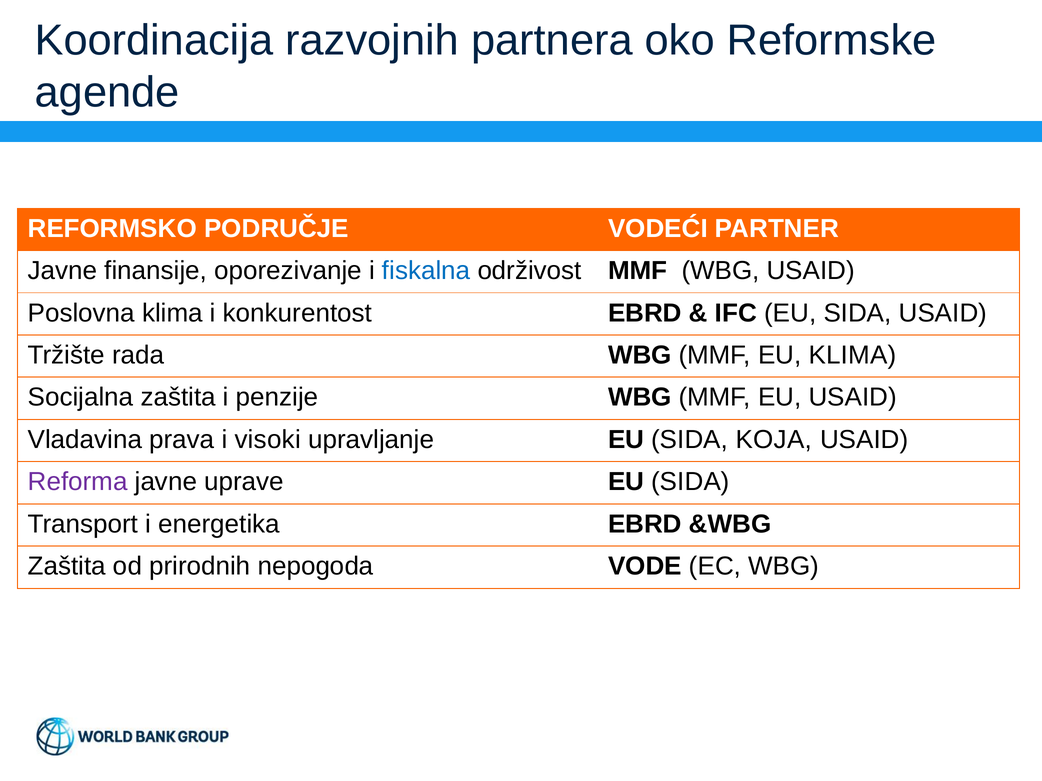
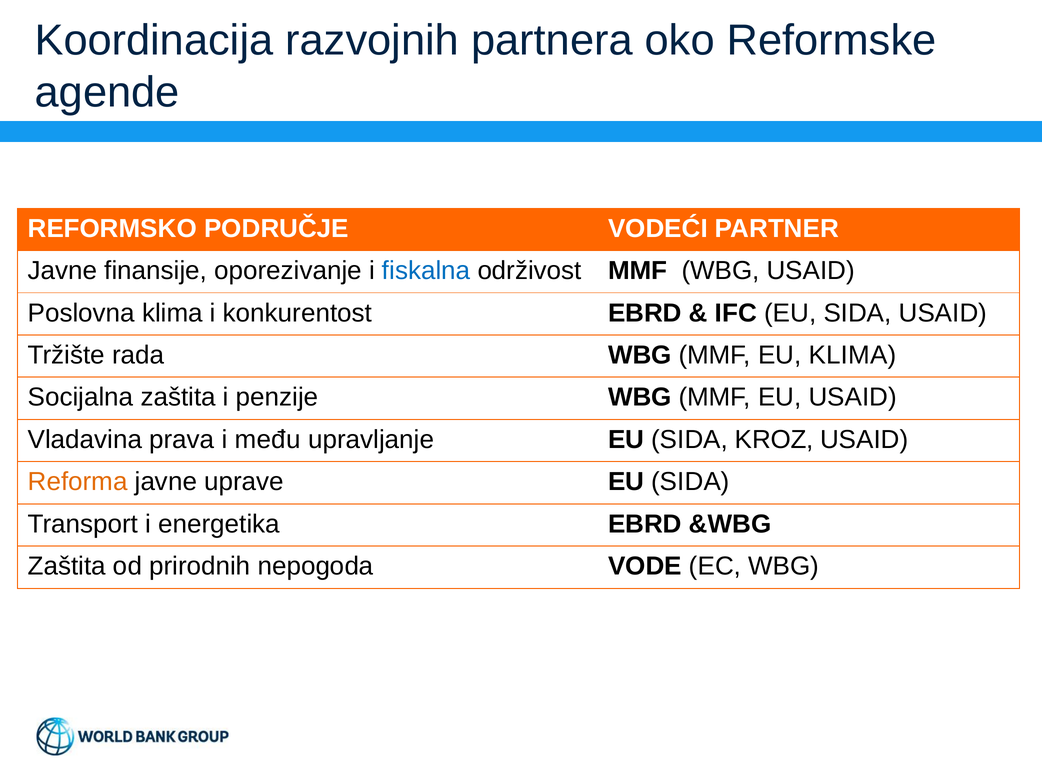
visoki: visoki -> među
KOJA: KOJA -> KROZ
Reforma colour: purple -> orange
